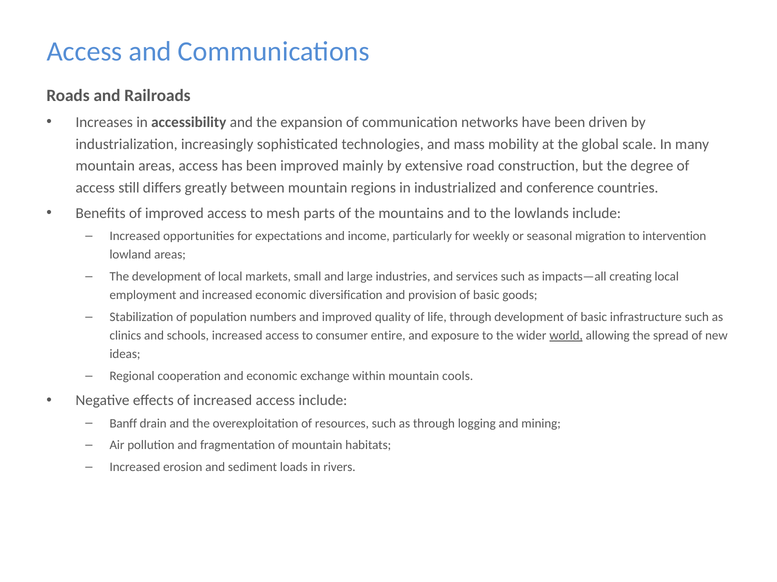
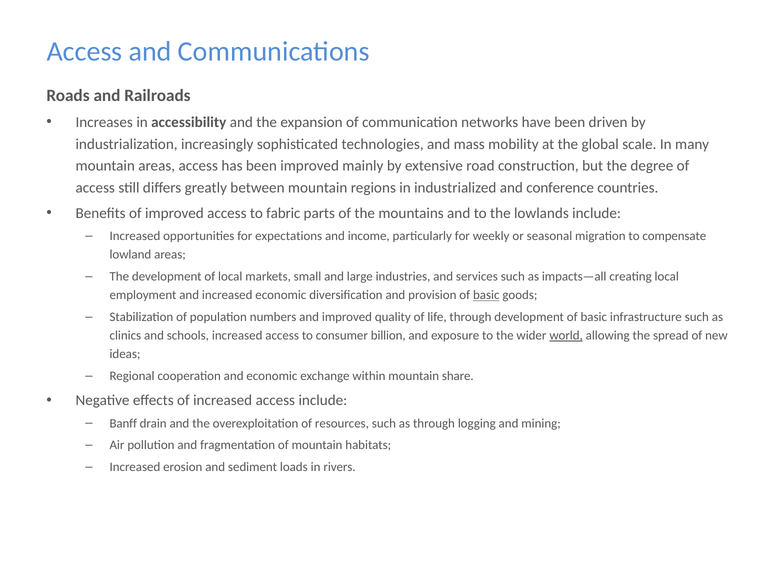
mesh: mesh -> fabric
intervention: intervention -> compensate
basic at (486, 295) underline: none -> present
entire: entire -> billion
cools: cools -> share
